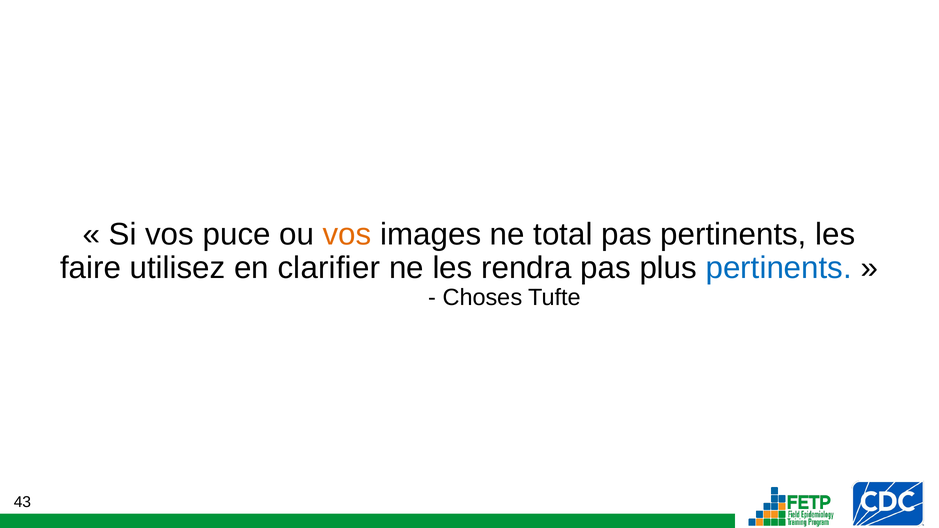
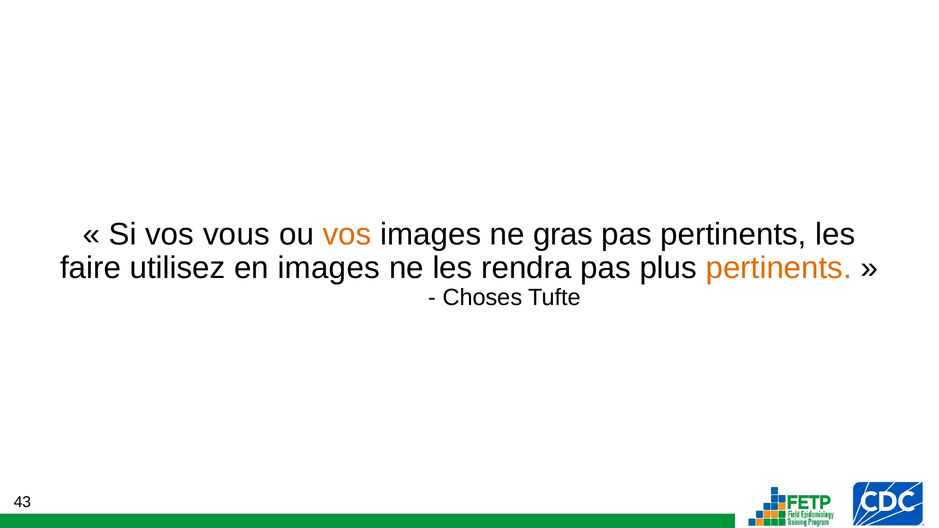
puce: puce -> vous
total: total -> gras
en clarifier: clarifier -> images
pertinents at (779, 268) colour: blue -> orange
